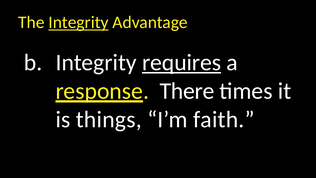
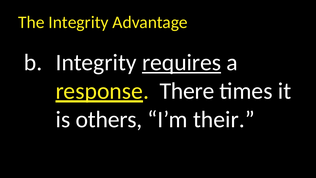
Integrity at (78, 22) underline: present -> none
things: things -> others
faith: faith -> their
